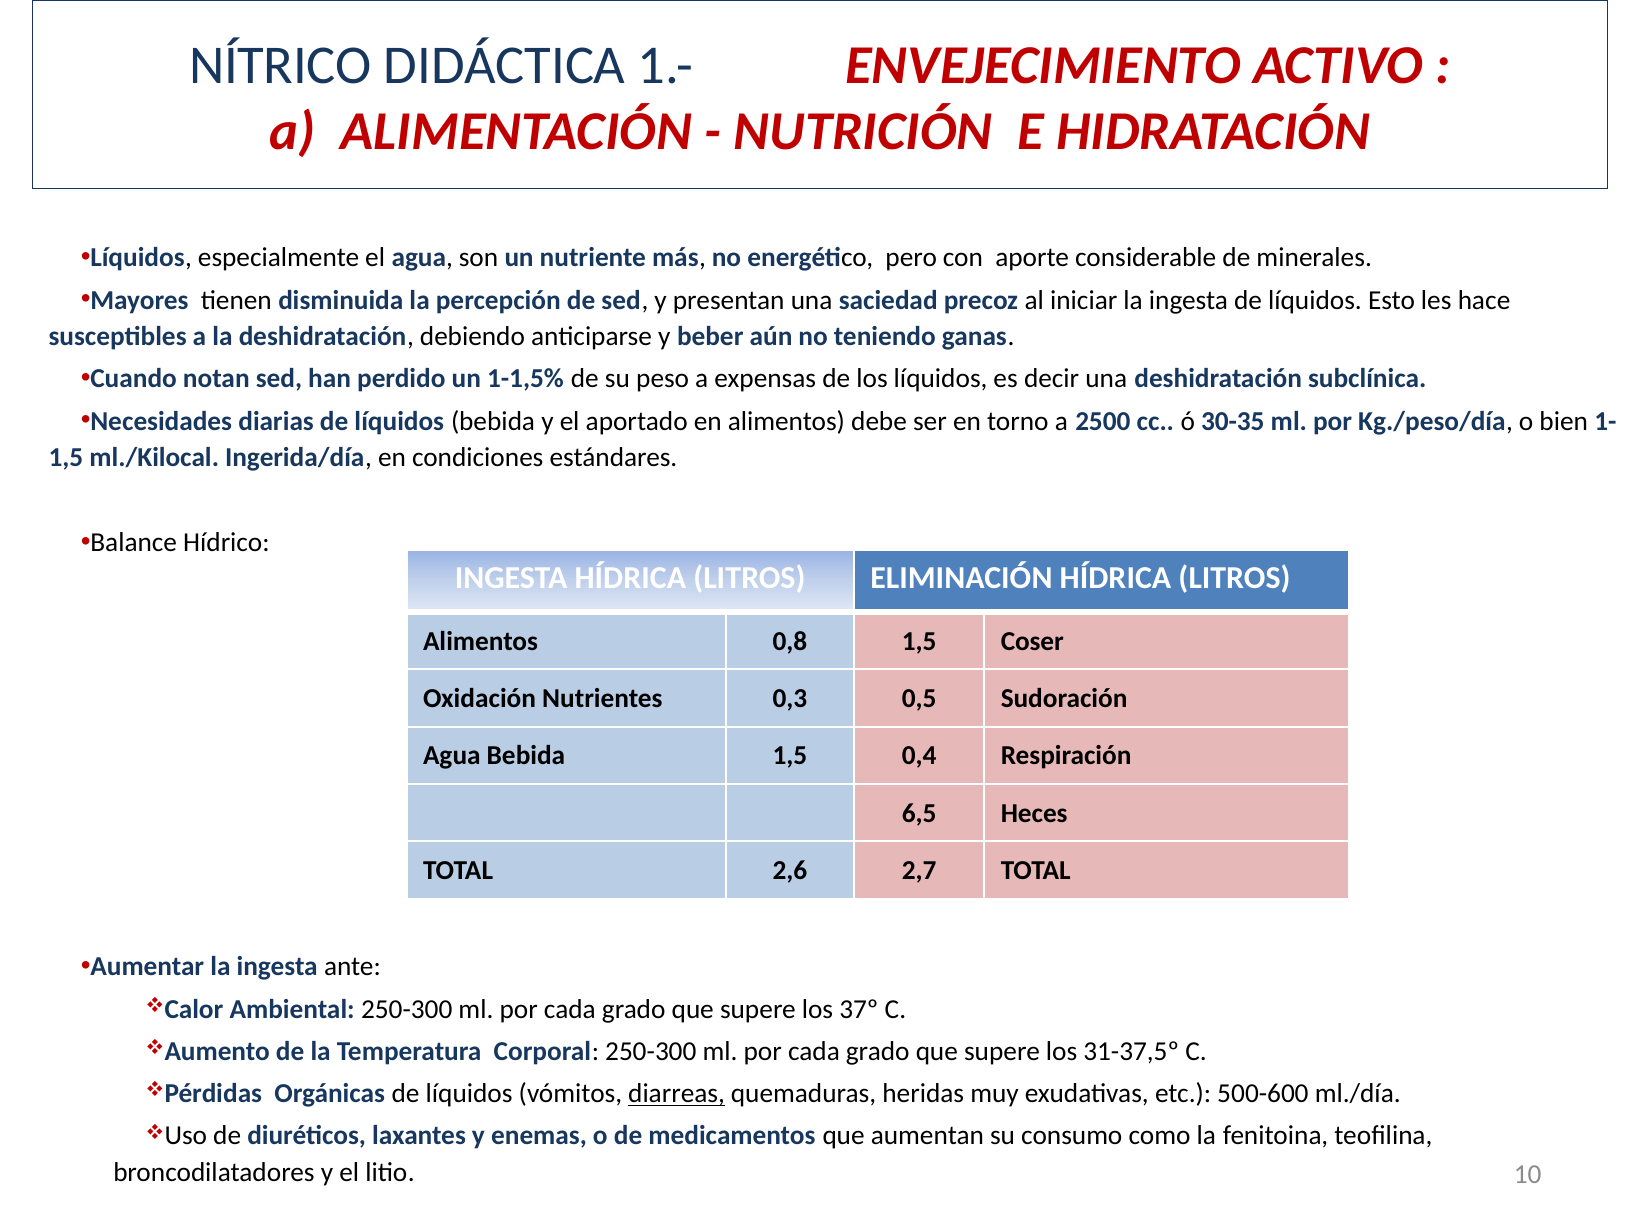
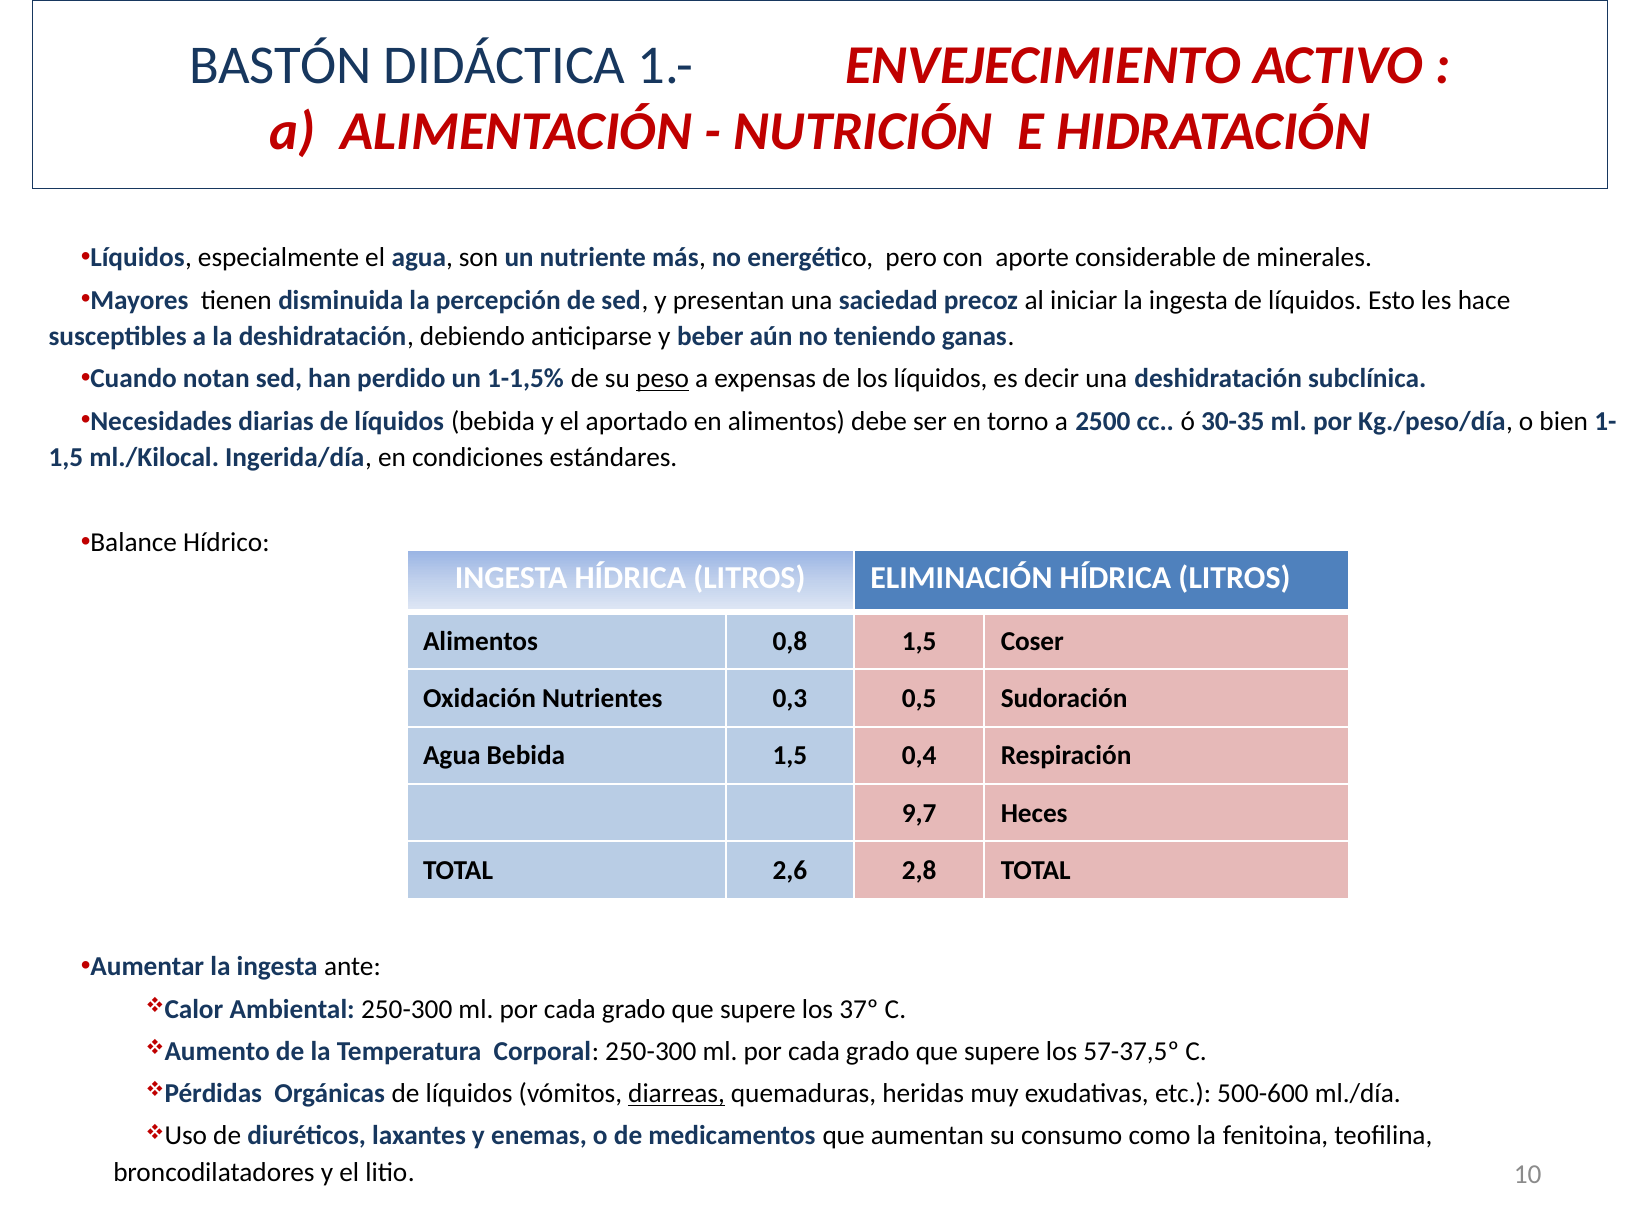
NÍTRICO: NÍTRICO -> BASTÓN
peso underline: none -> present
6,5: 6,5 -> 9,7
2,7: 2,7 -> 2,8
31-37,5º: 31-37,5º -> 57-37,5º
